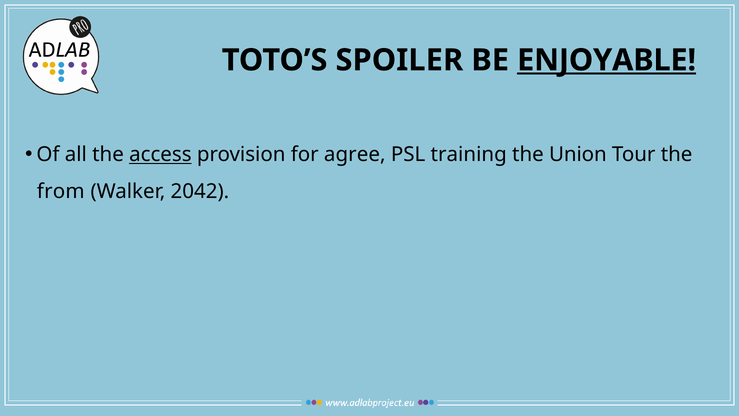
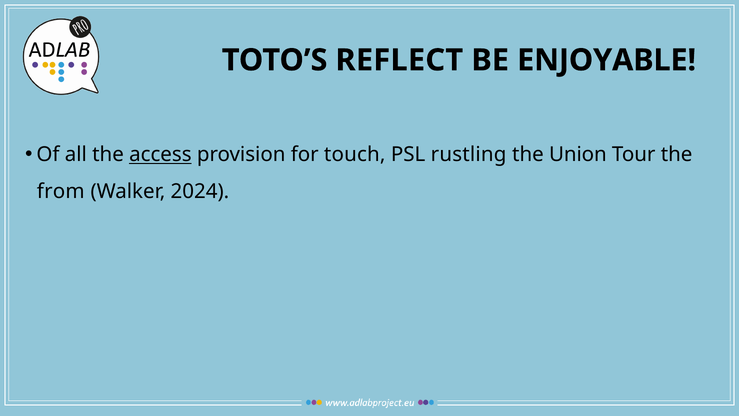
SPOILER: SPOILER -> REFLECT
ENJOYABLE underline: present -> none
agree: agree -> touch
training: training -> rustling
2042: 2042 -> 2024
